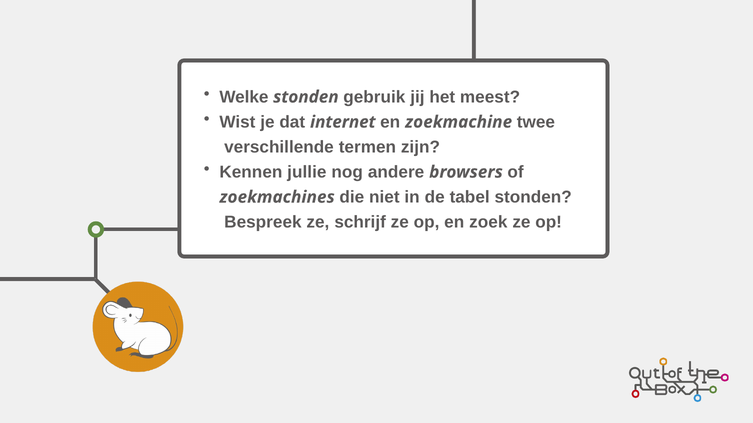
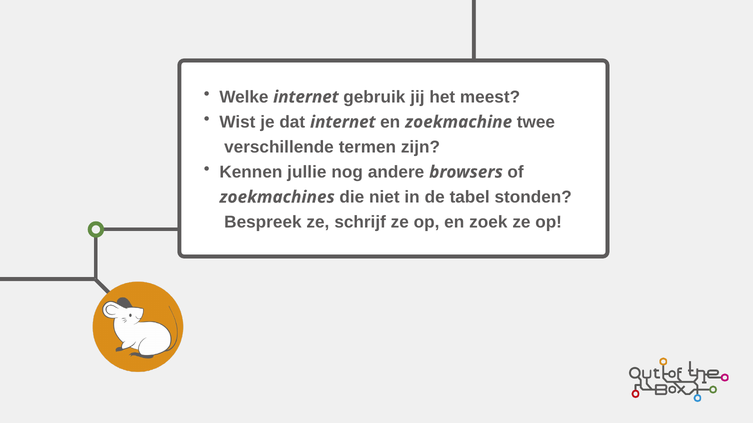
Welke stonden: stonden -> internet
